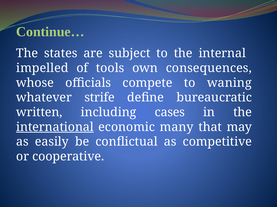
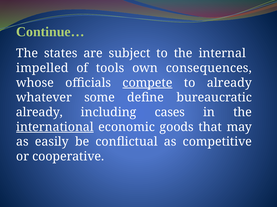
compete underline: none -> present
to waning: waning -> already
strife: strife -> some
written at (39, 113): written -> already
many: many -> goods
